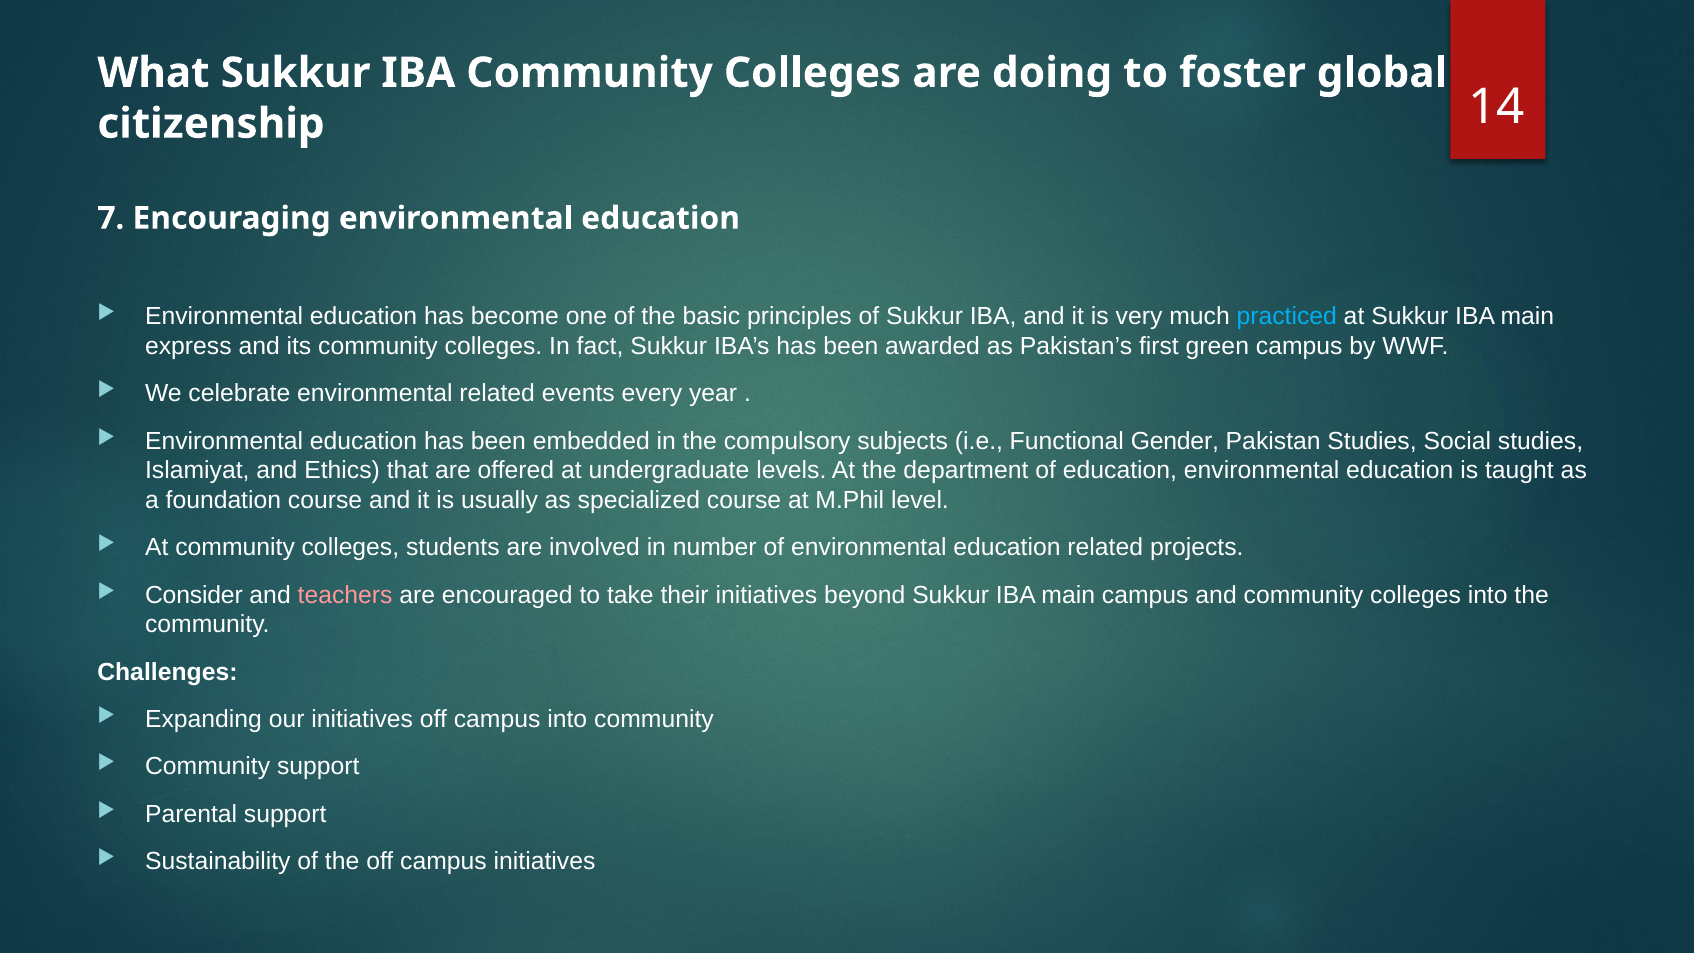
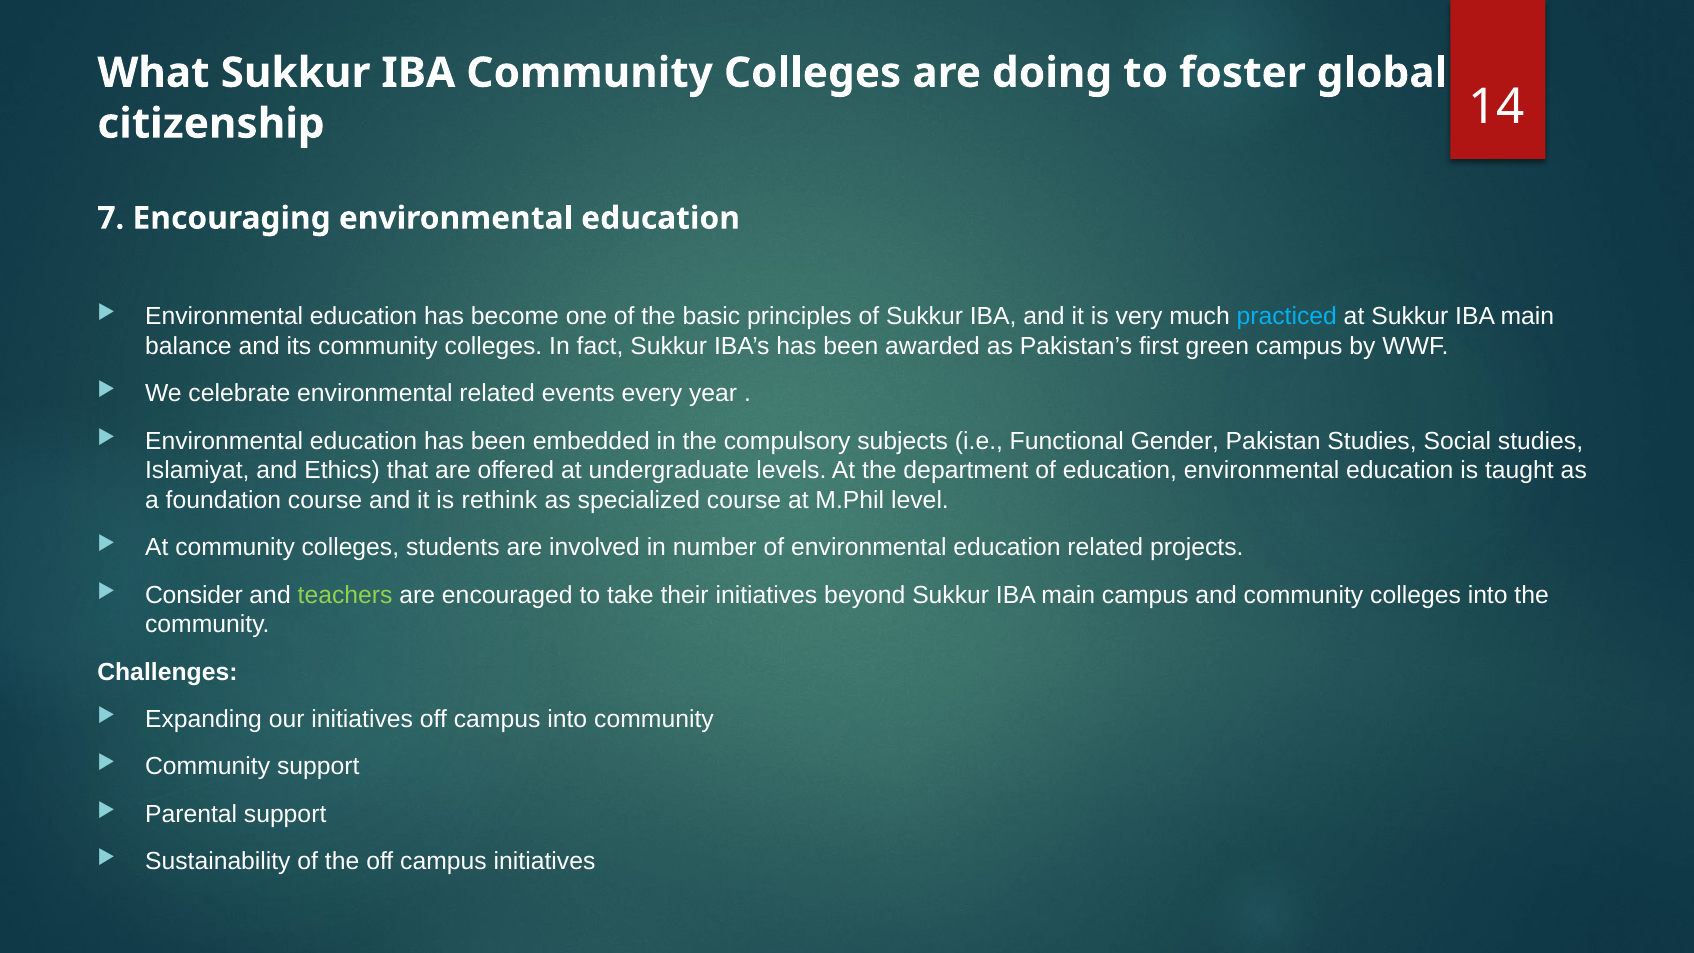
express: express -> balance
usually: usually -> rethink
teachers colour: pink -> light green
